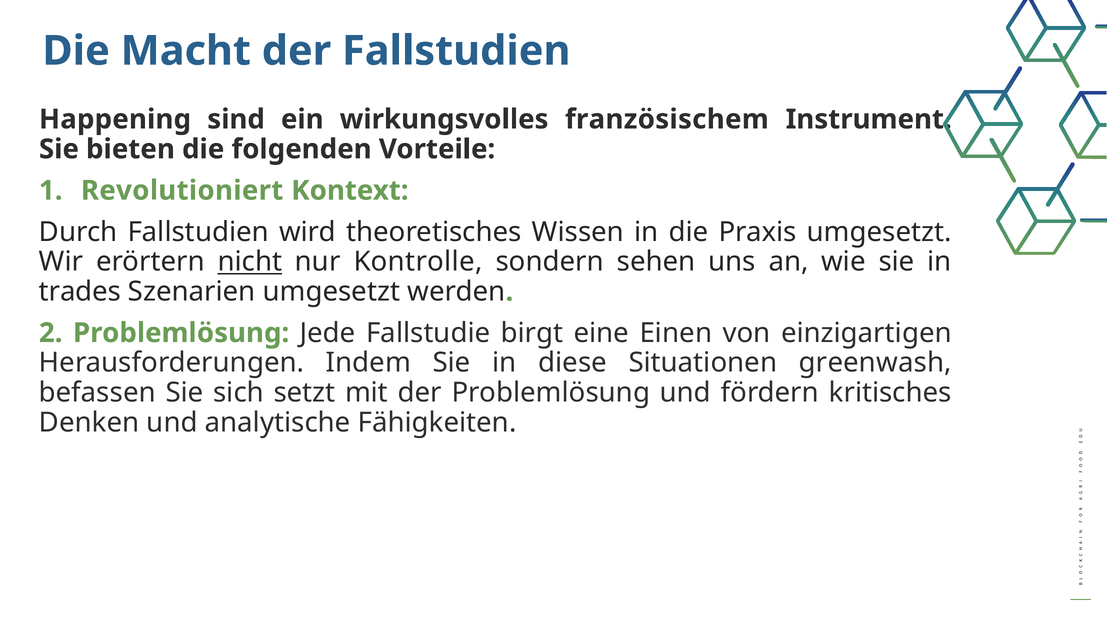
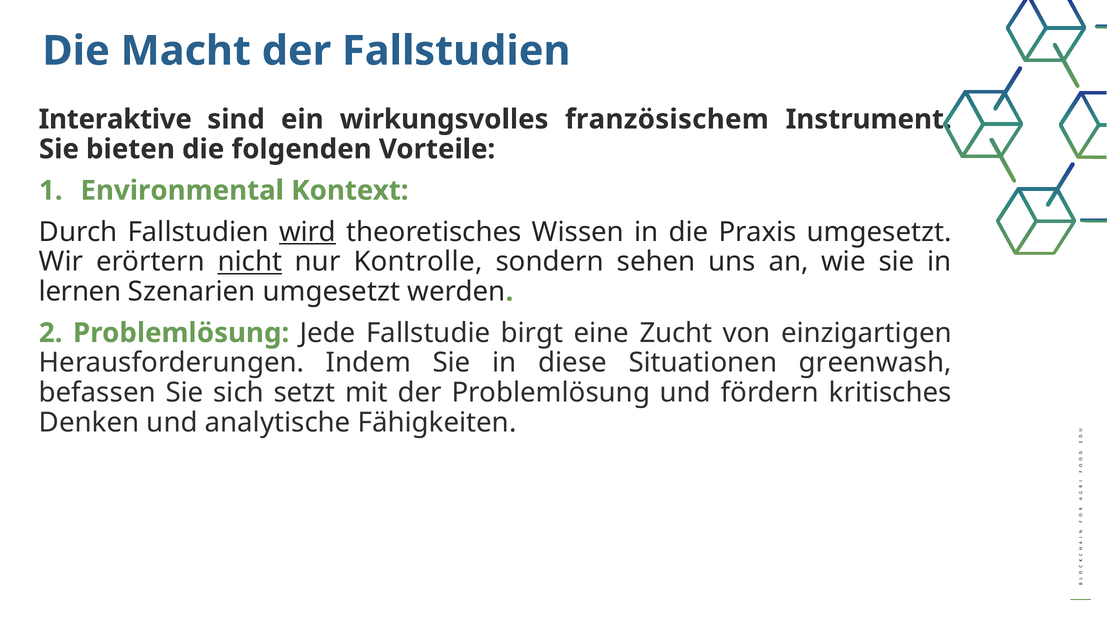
Happening: Happening -> Interaktive
Revolutioniert: Revolutioniert -> Environmental
wird underline: none -> present
trades: trades -> lernen
Einen: Einen -> Zucht
